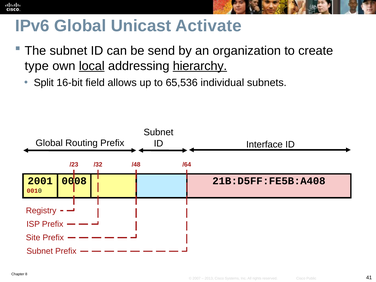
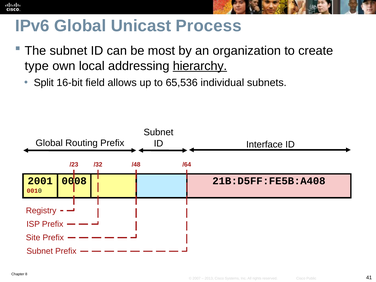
Activate: Activate -> Process
send: send -> most
local underline: present -> none
